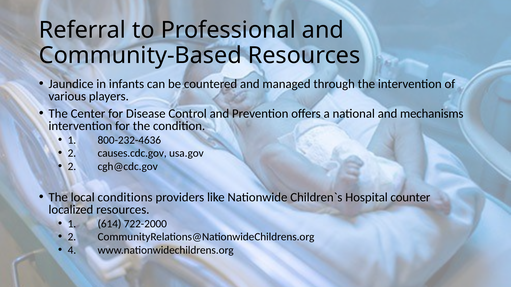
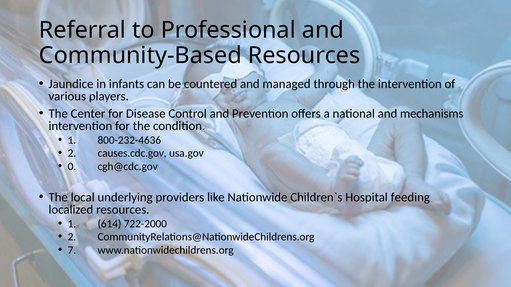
2 at (72, 167): 2 -> 0
conditions: conditions -> underlying
counter: counter -> feeding
4: 4 -> 7
